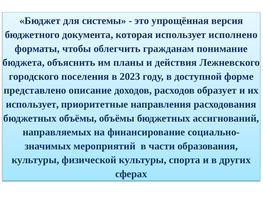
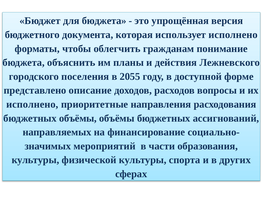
для системы: системы -> бюджета
2023: 2023 -> 2055
образует: образует -> вопросы
использует at (32, 104): использует -> исполнено
